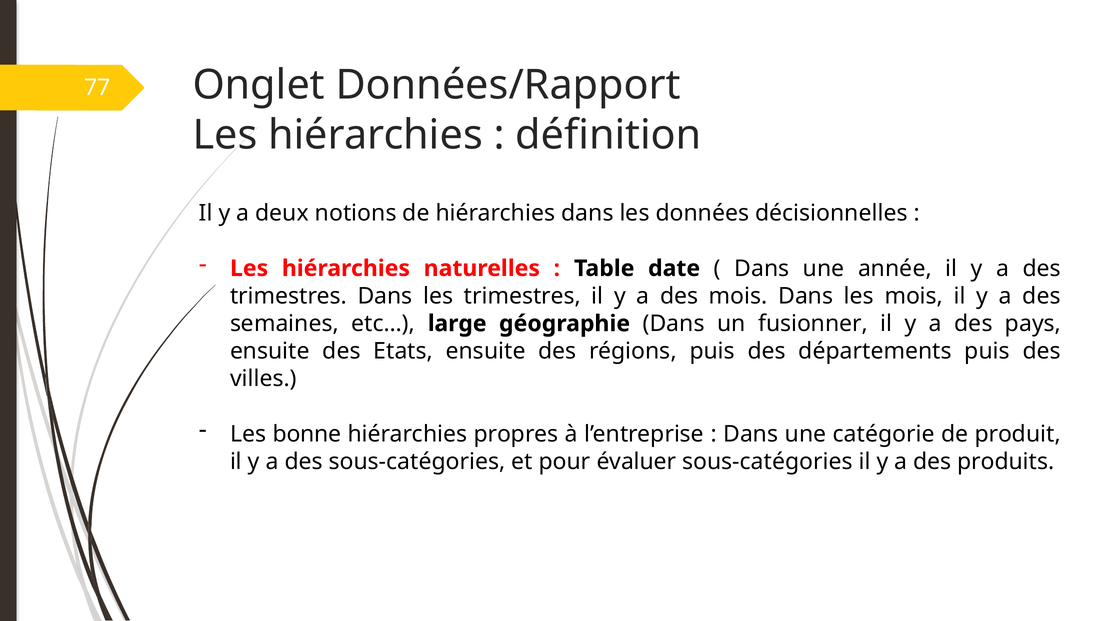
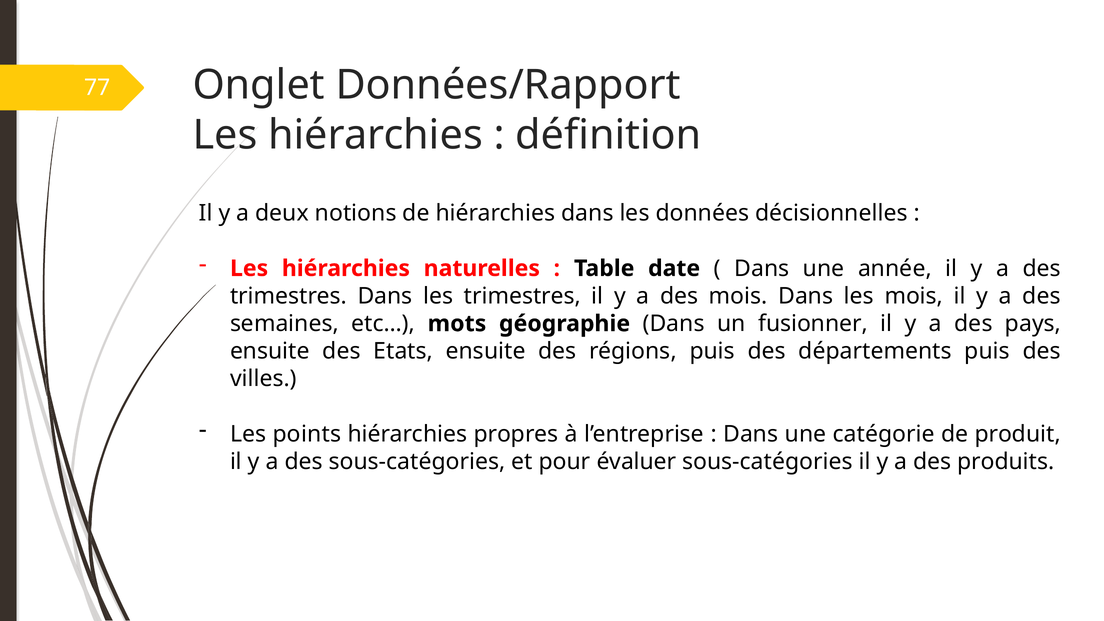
large: large -> mots
bonne: bonne -> points
